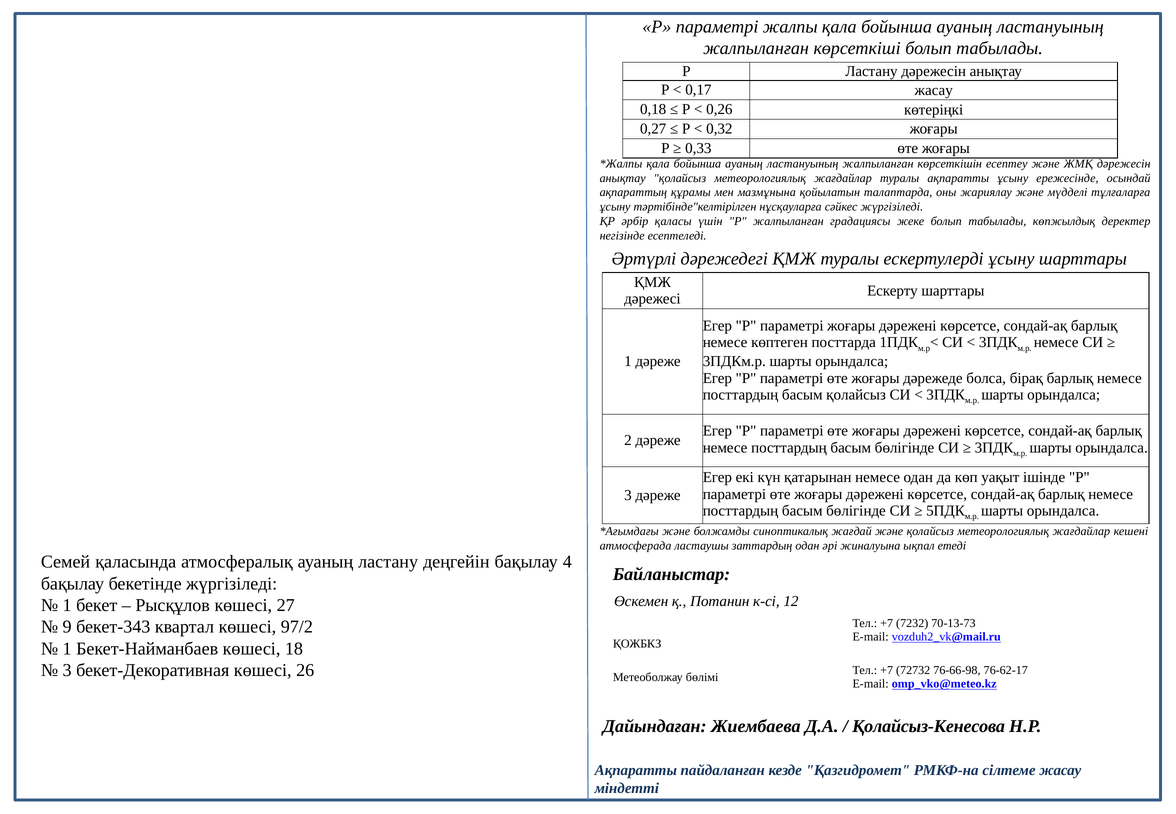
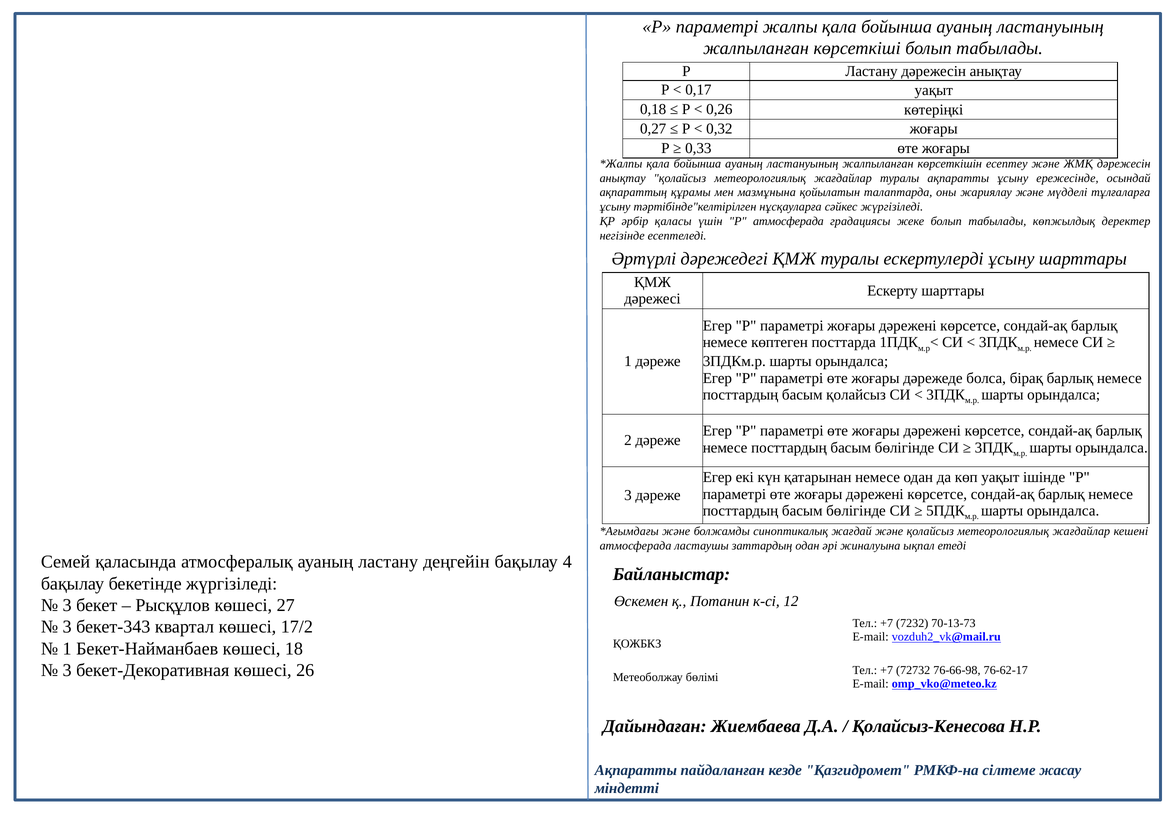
0,17 жасау: жасау -> уақыт
Р жалпыланған: жалпыланған -> атмосферада
1 at (67, 605): 1 -> 3
9 at (67, 627): 9 -> 3
97/2: 97/2 -> 17/2
